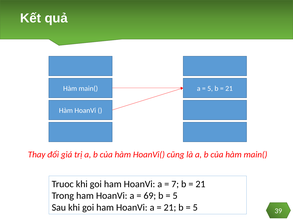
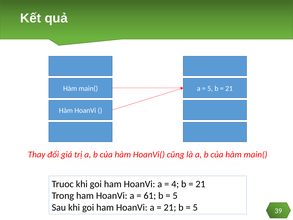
7: 7 -> 4
69: 69 -> 61
